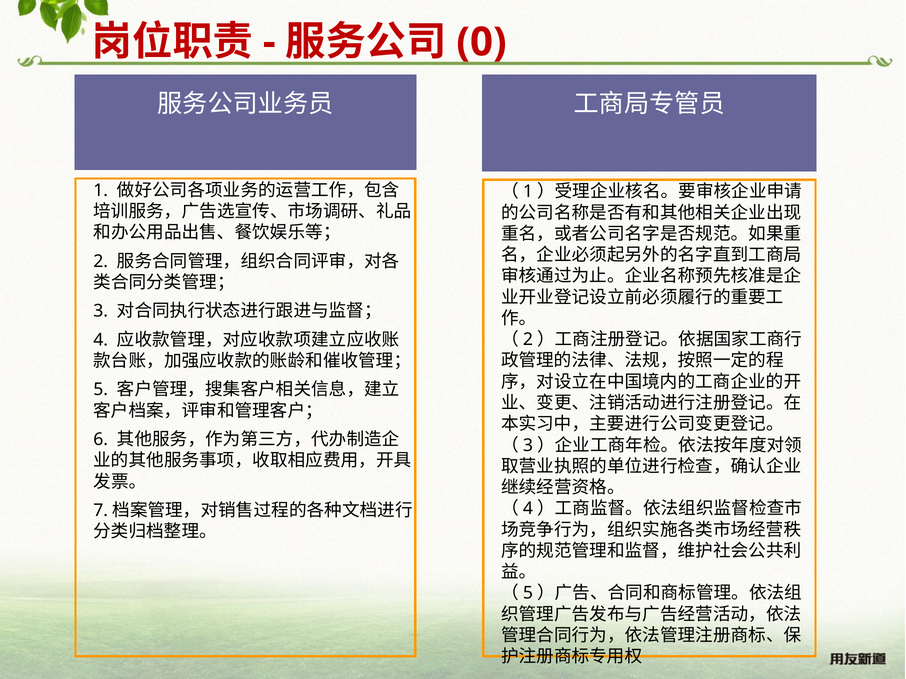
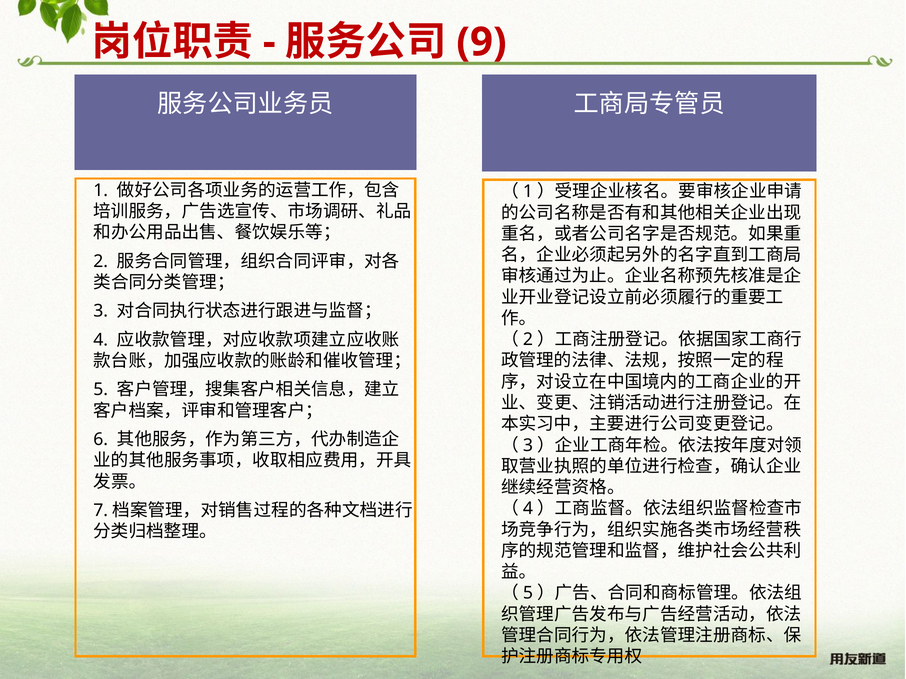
0: 0 -> 9
